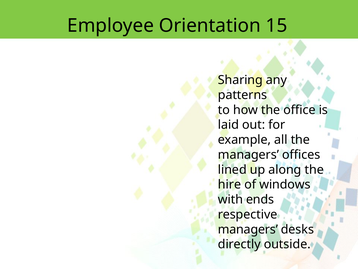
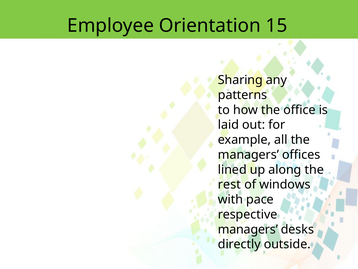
hire: hire -> rest
ends: ends -> pace
